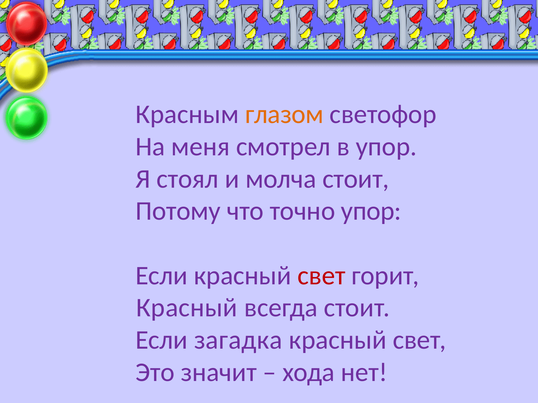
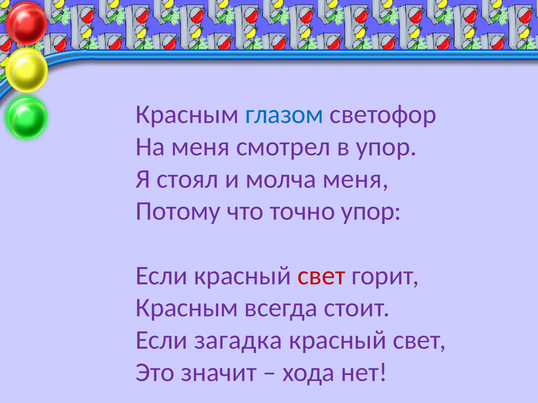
глазом colour: orange -> blue
молча стоит: стоит -> меня
Красный at (187, 308): Красный -> Красным
